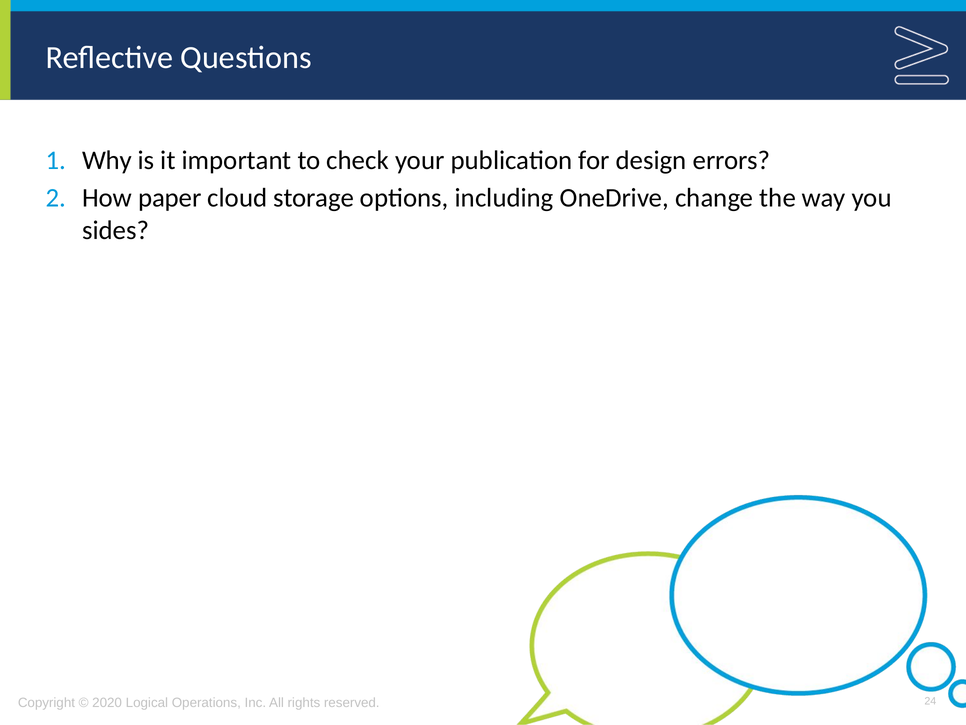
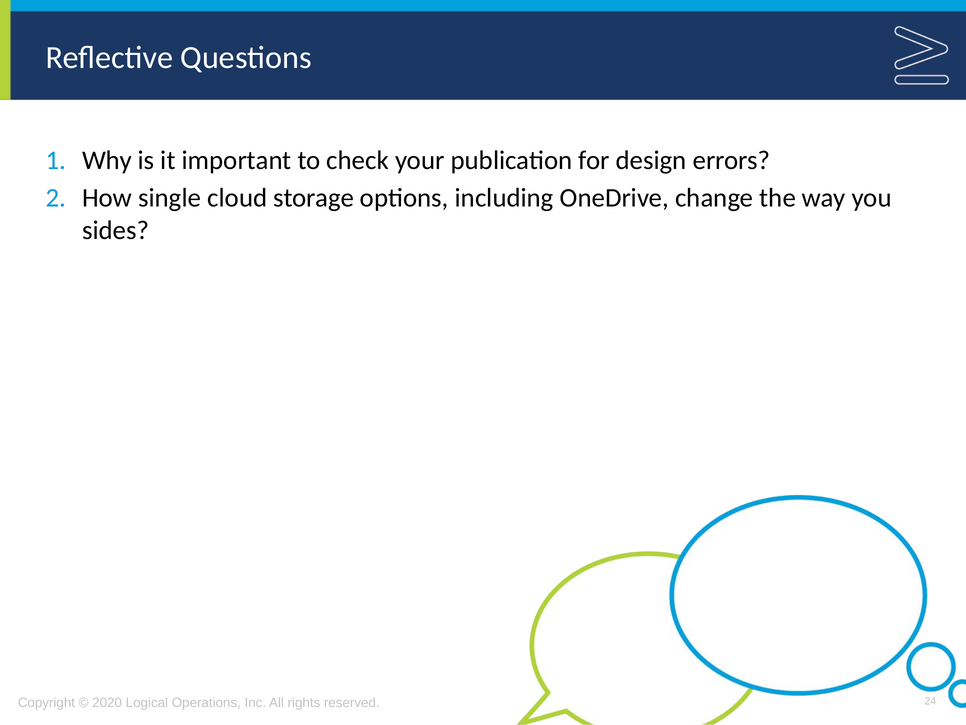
paper: paper -> single
